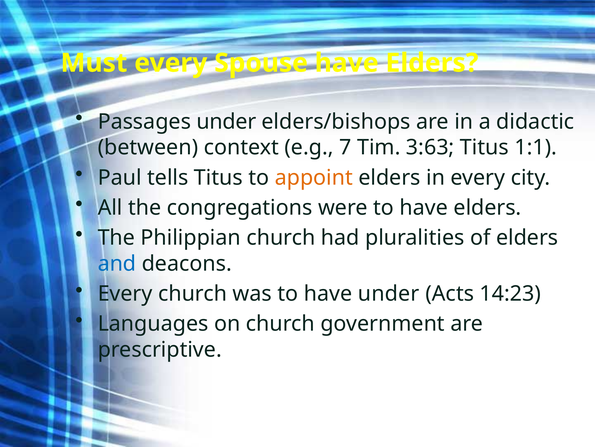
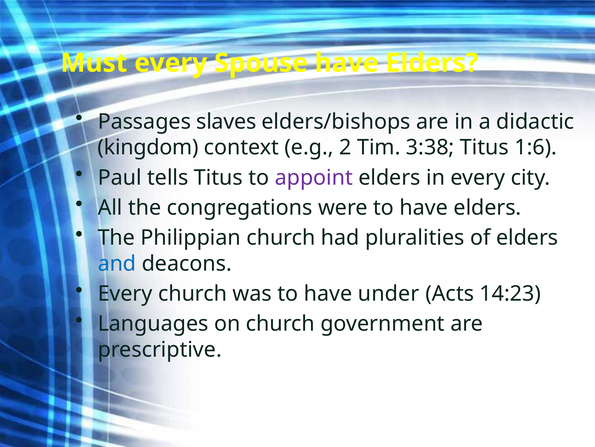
Passages under: under -> slaves
between: between -> kingdom
7: 7 -> 2
3:63: 3:63 -> 3:38
1:1: 1:1 -> 1:6
appoint colour: orange -> purple
